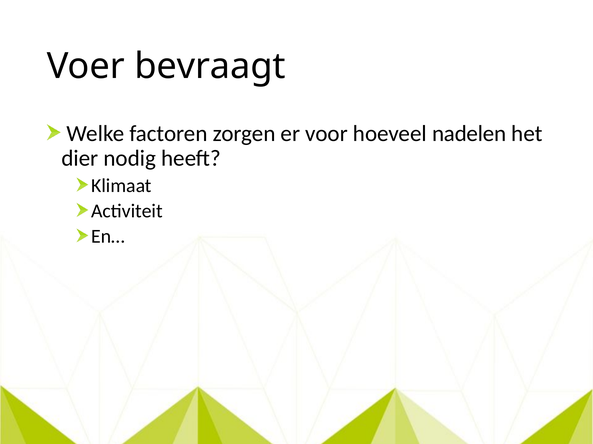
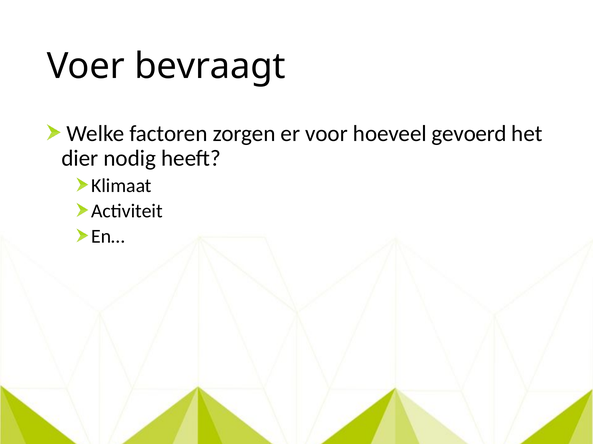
nadelen: nadelen -> gevoerd
